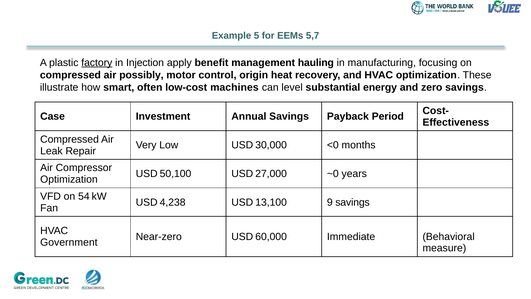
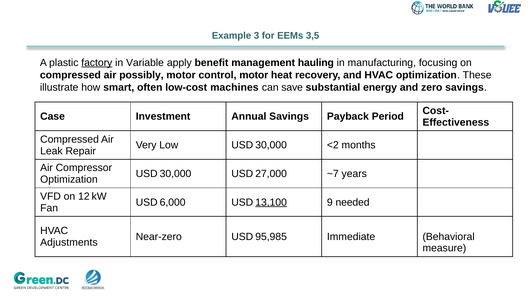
5: 5 -> 3
5,7: 5,7 -> 3,5
Injection: Injection -> Variable
control origin: origin -> motor
level: level -> save
<0: <0 -> <2
50,100 at (175, 174): 50,100 -> 30,000
~0: ~0 -> ~7
54: 54 -> 12
4,238: 4,238 -> 6,000
13,100 underline: none -> present
9 savings: savings -> needed
60,000: 60,000 -> 95,985
Government: Government -> Adjustments
